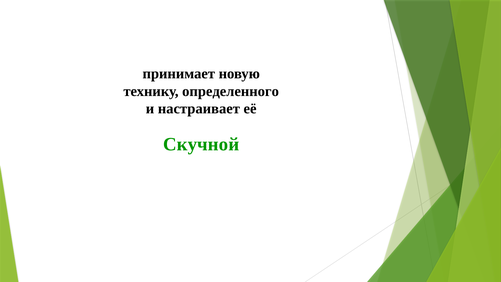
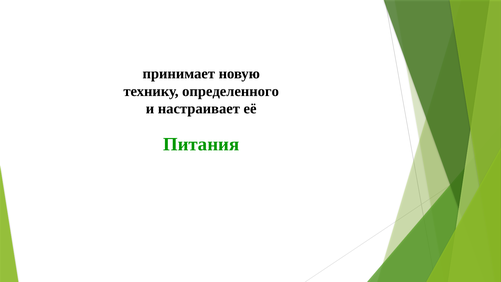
Скучной: Скучной -> Питания
